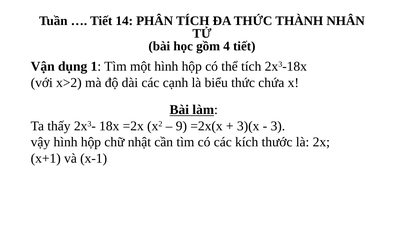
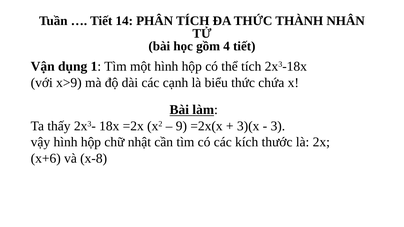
x>2: x>2 -> x>9
x+1: x+1 -> x+6
x-1: x-1 -> x-8
